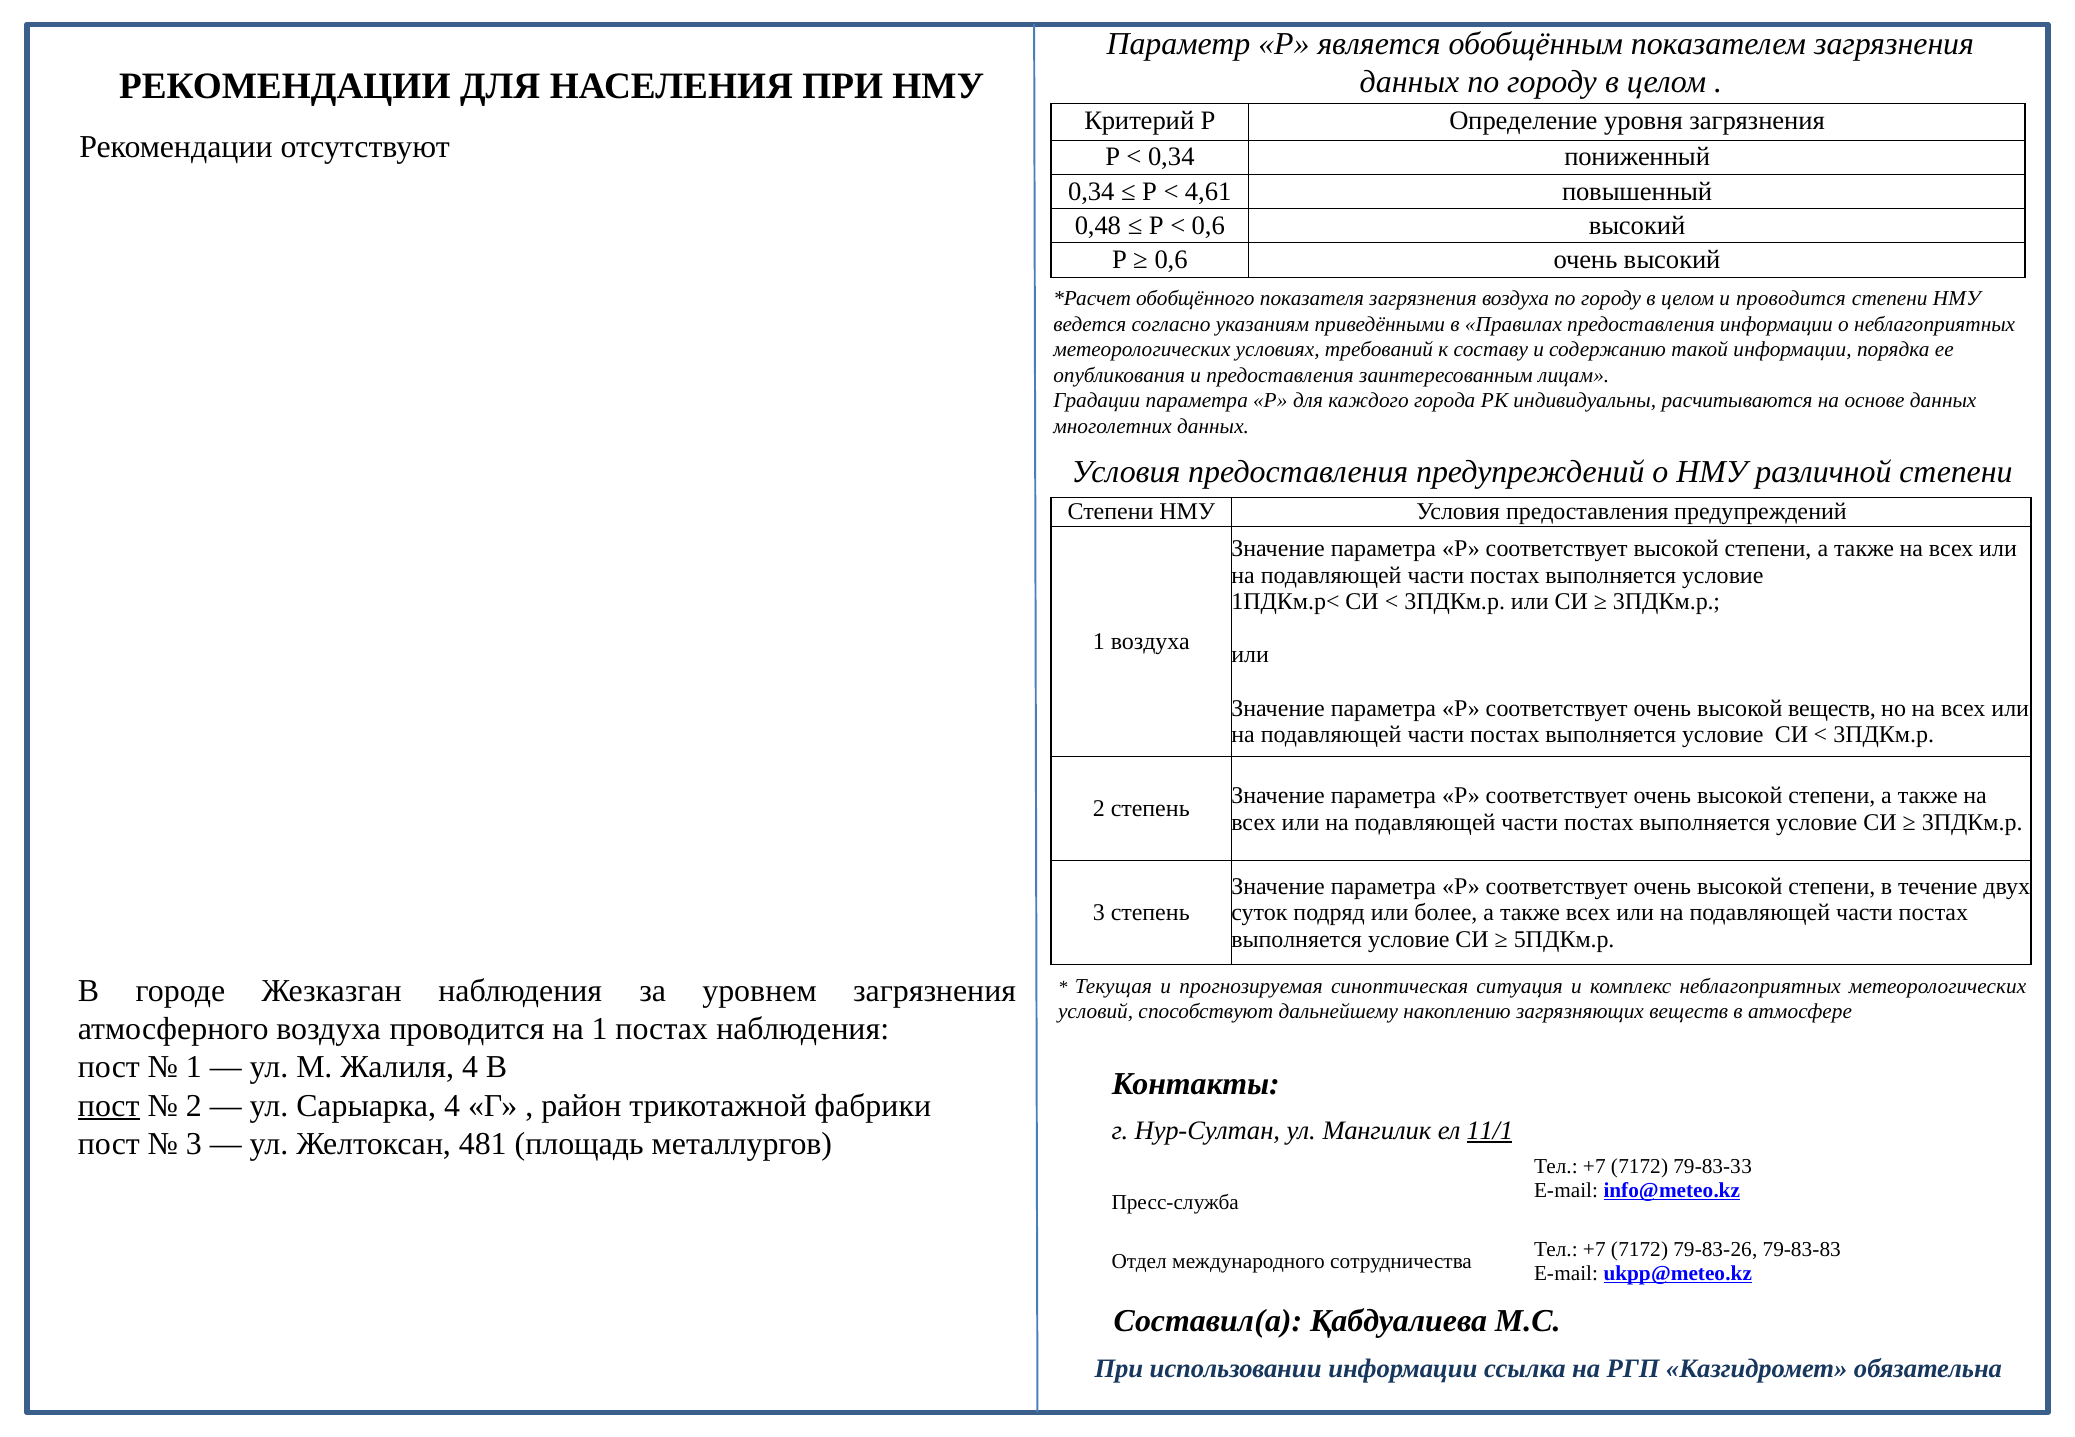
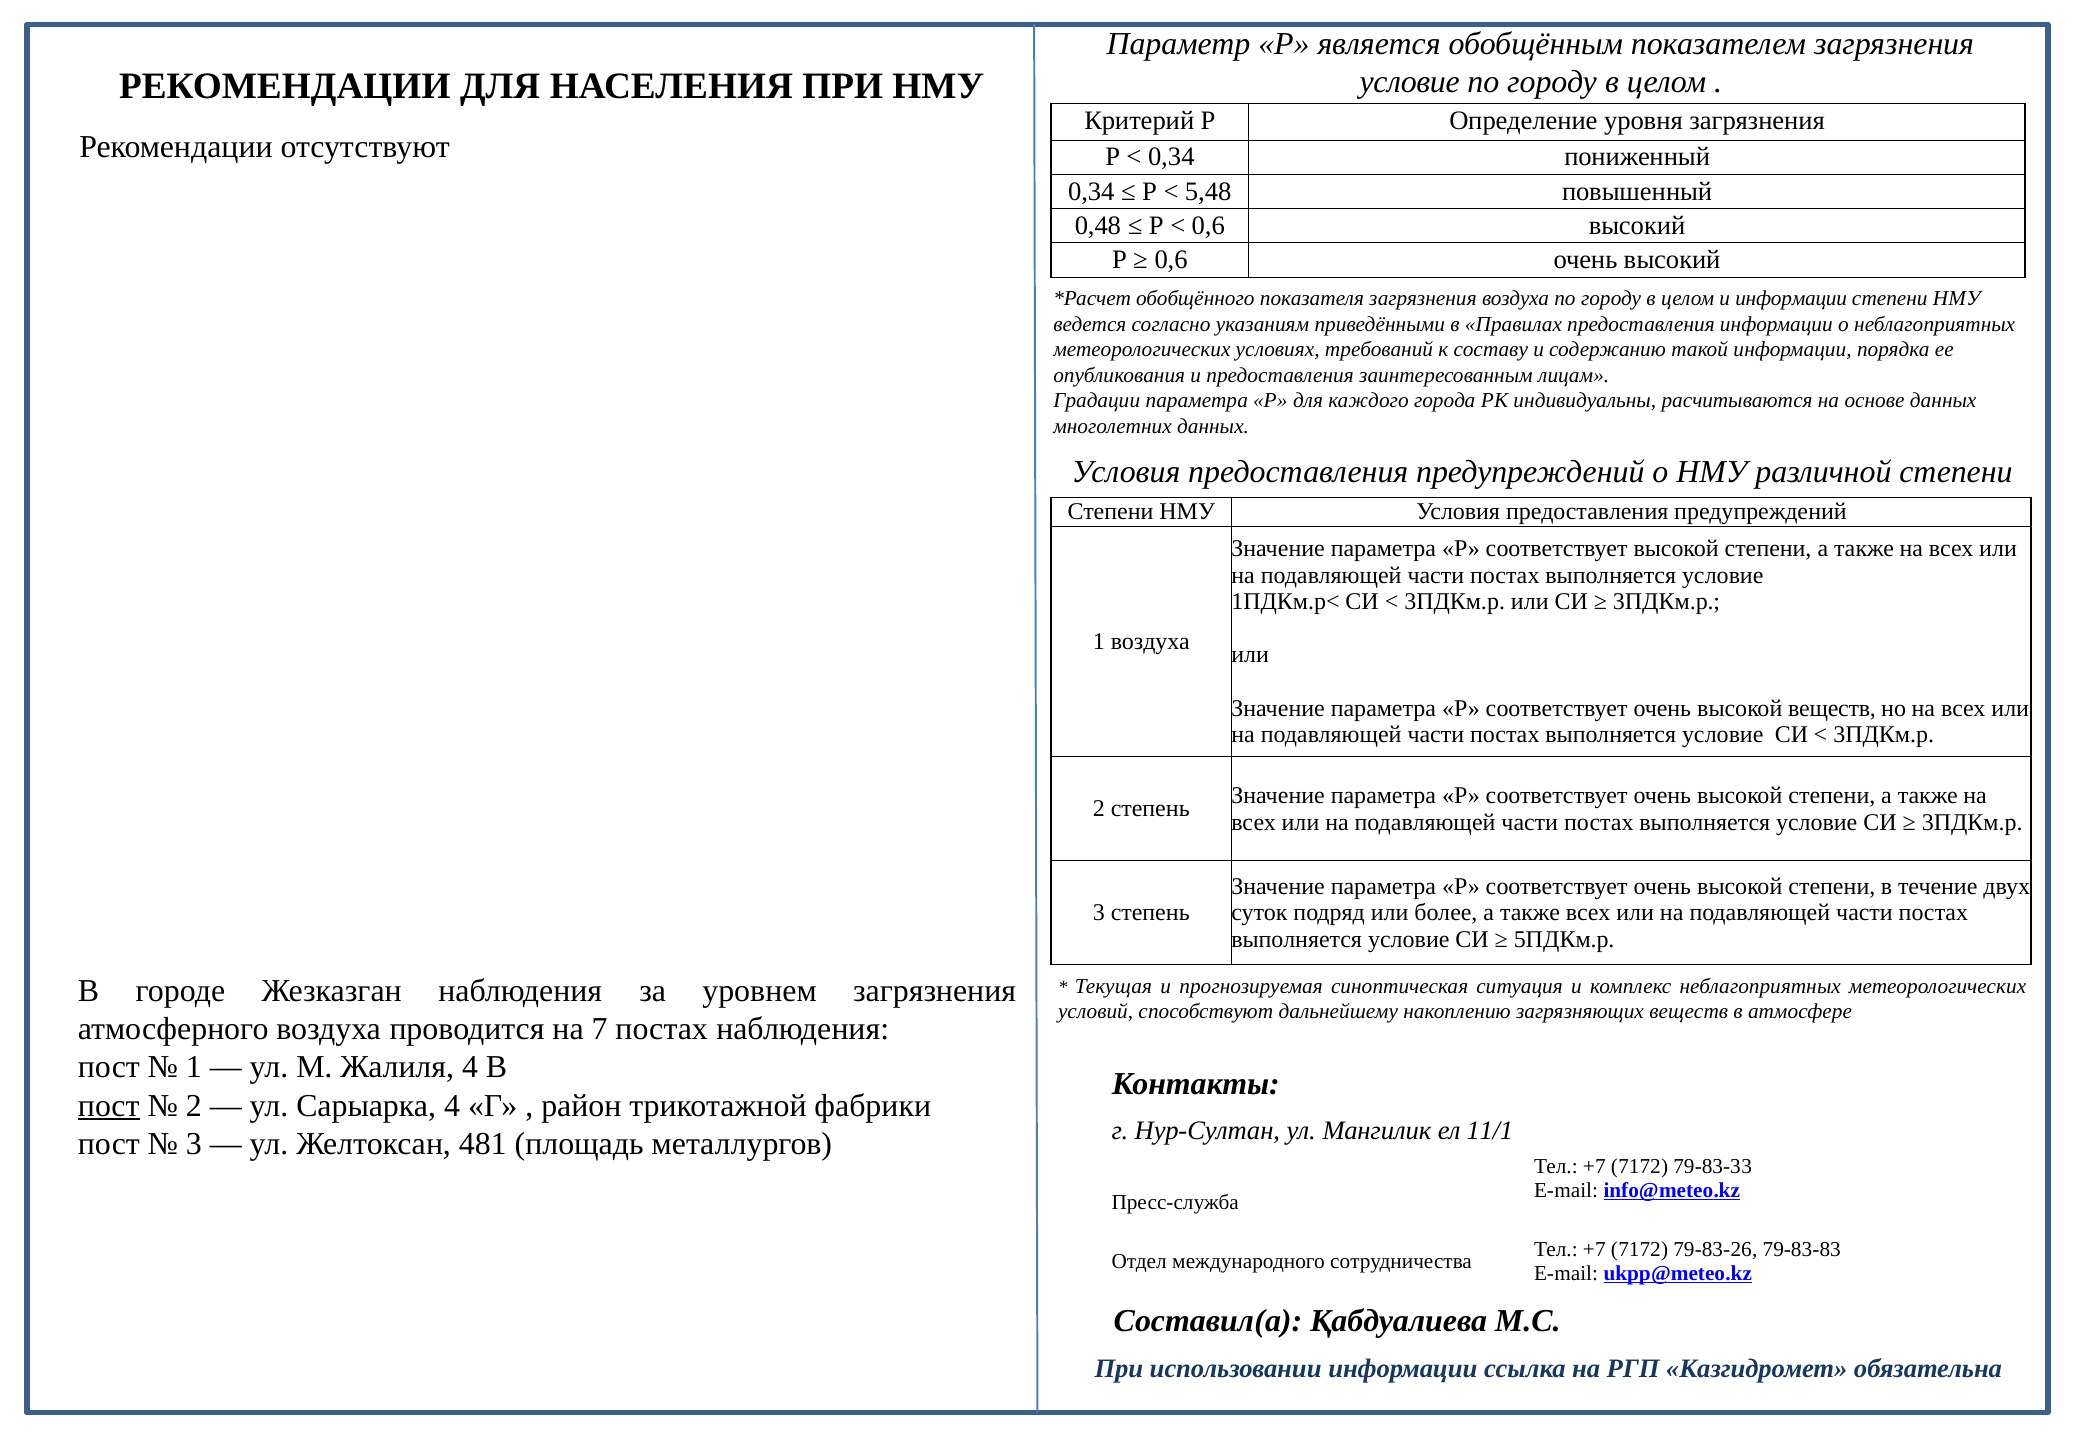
данных at (1409, 82): данных -> условие
4,61: 4,61 -> 5,48
и проводится: проводится -> информации
на 1: 1 -> 7
11/1 underline: present -> none
